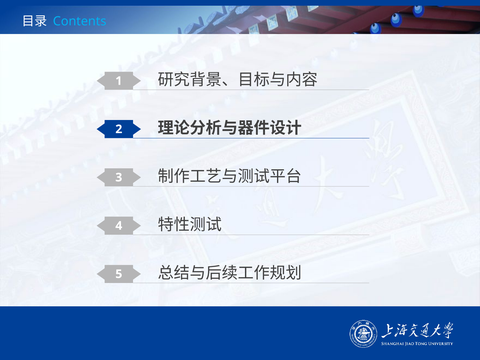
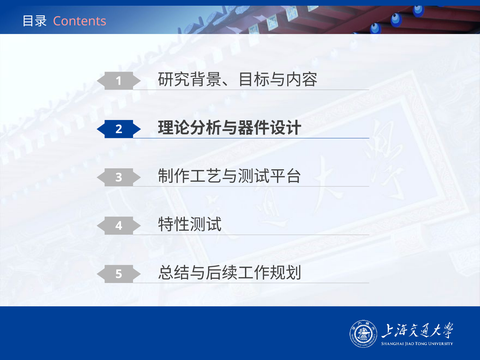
Contents colour: light blue -> pink
